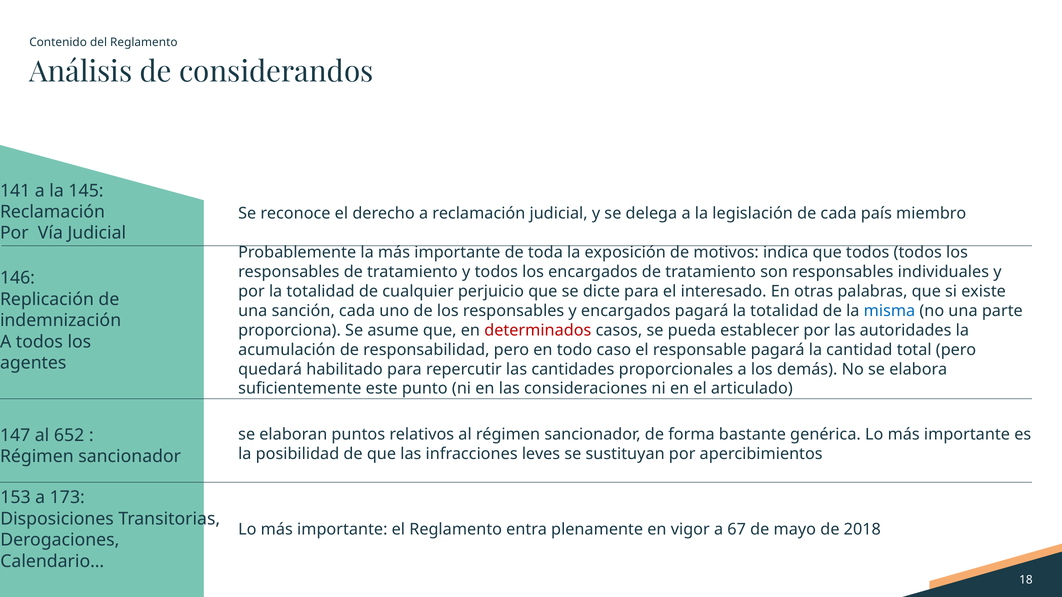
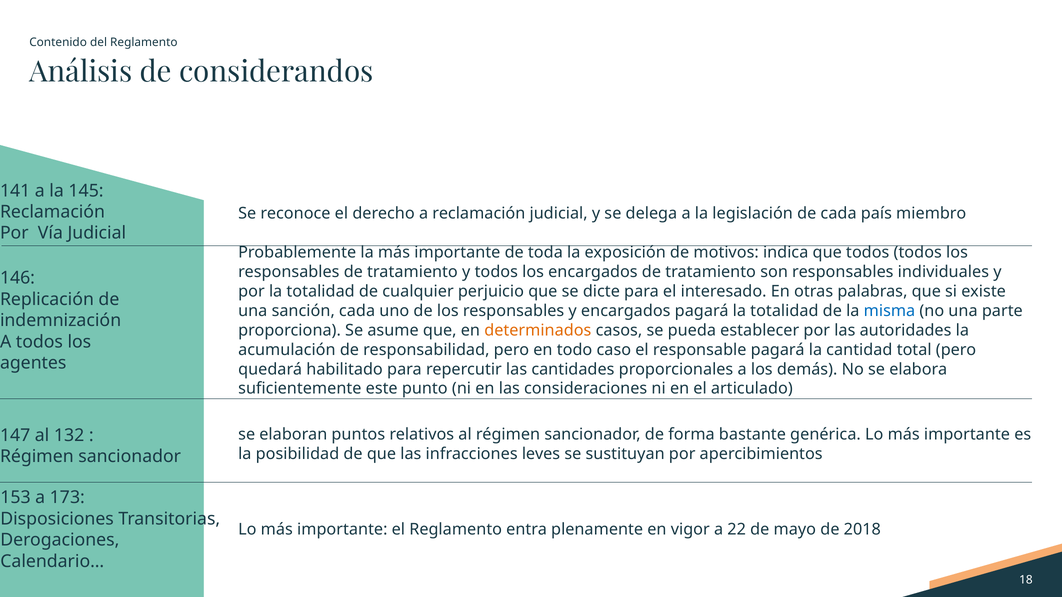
determinados colour: red -> orange
652: 652 -> 132
67: 67 -> 22
